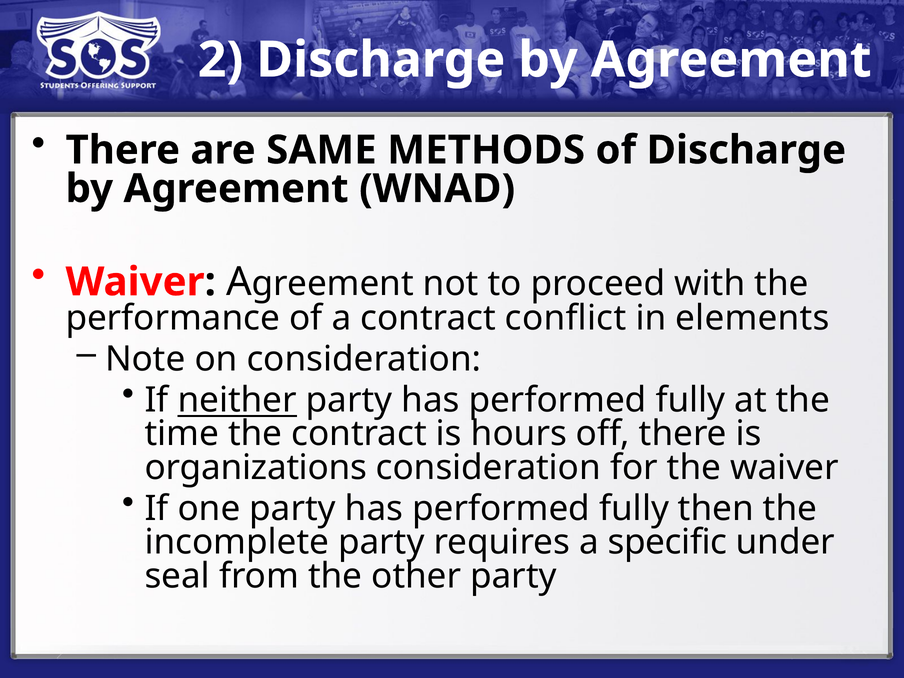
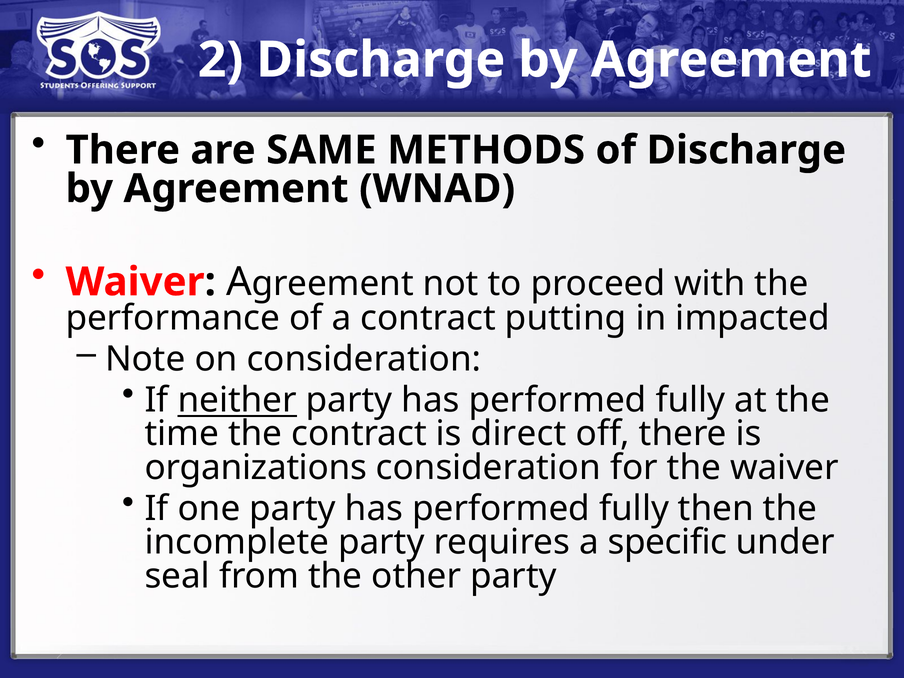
conflict: conflict -> putting
elements: elements -> impacted
hours: hours -> direct
